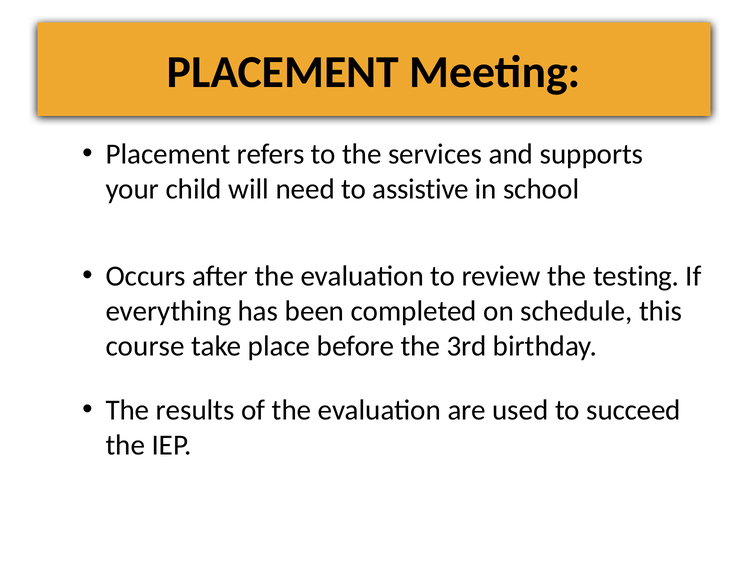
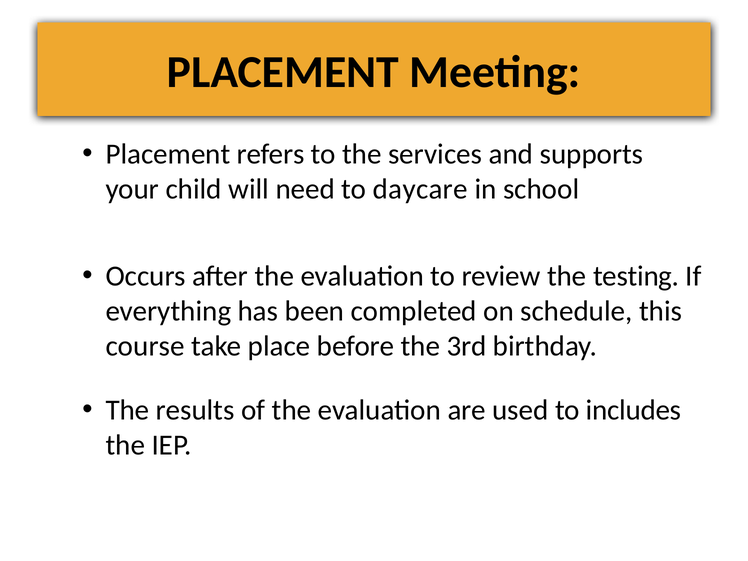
assistive: assistive -> daycare
succeed: succeed -> includes
